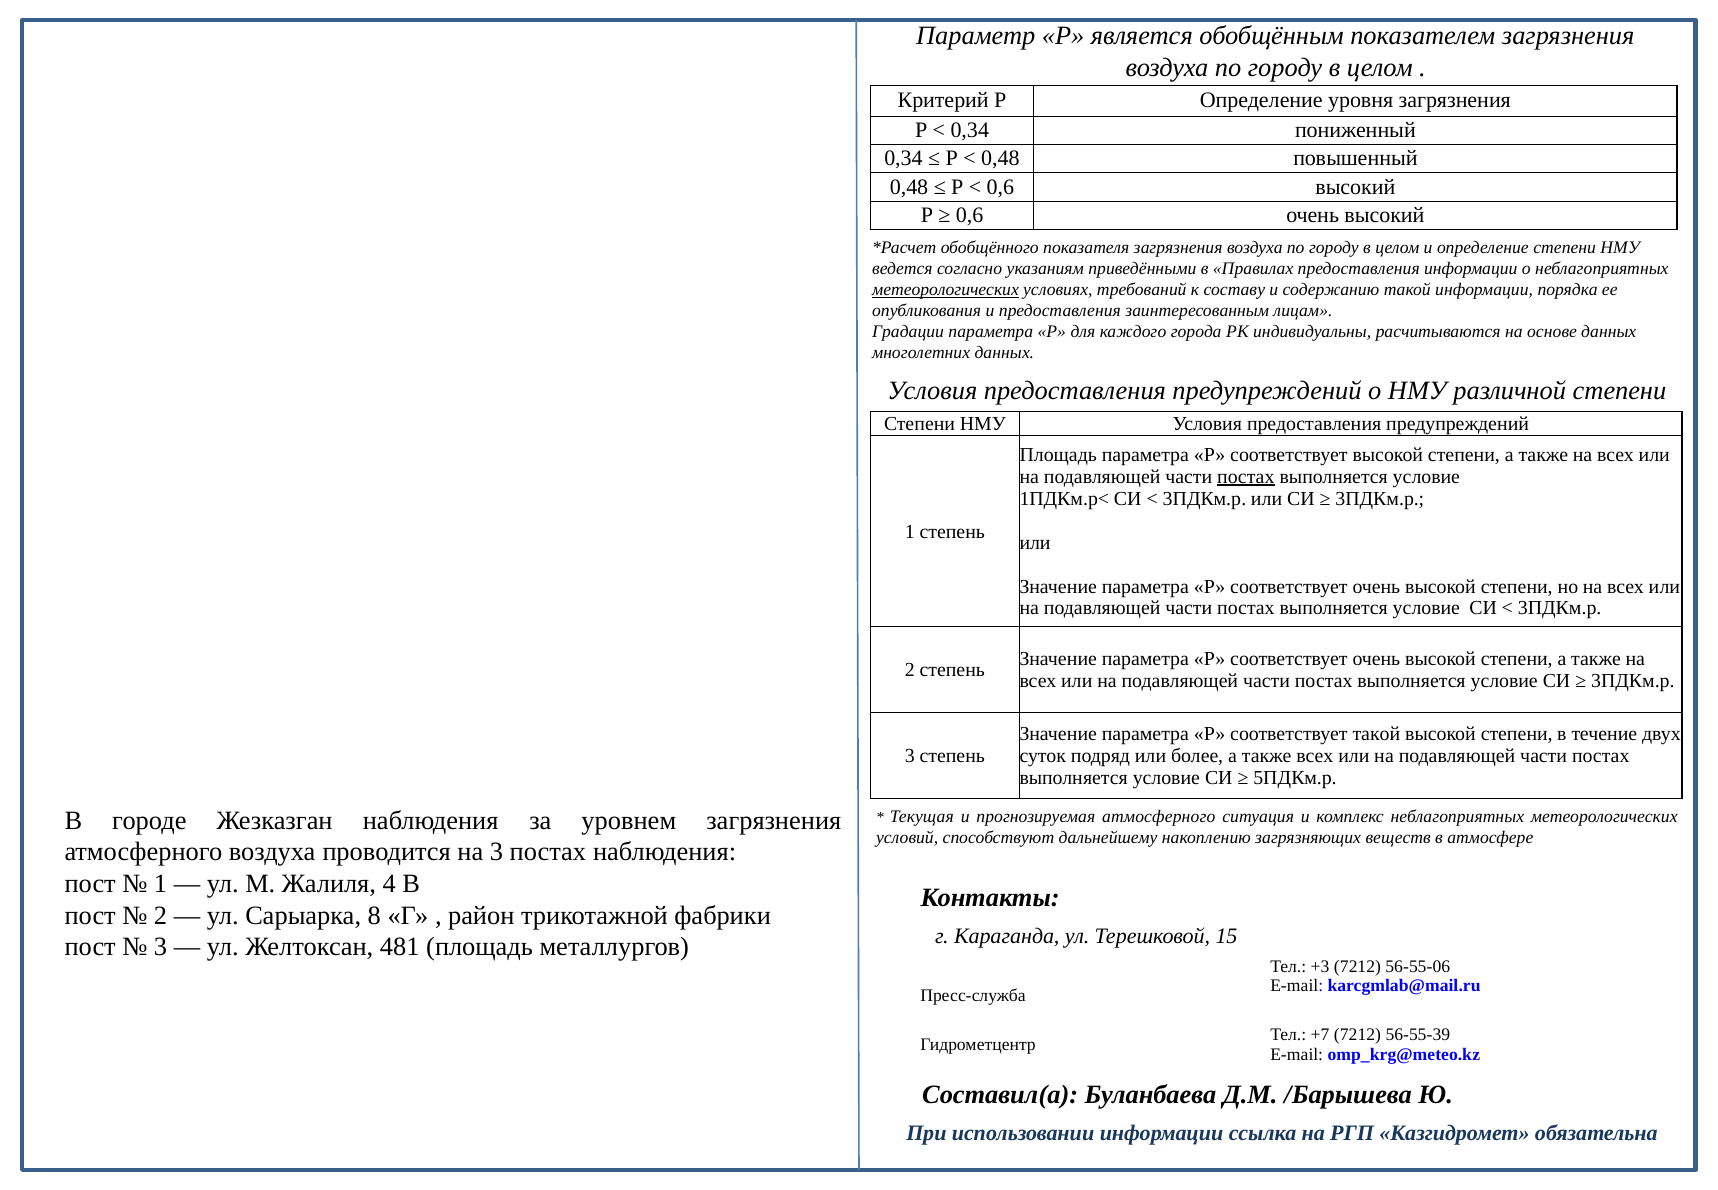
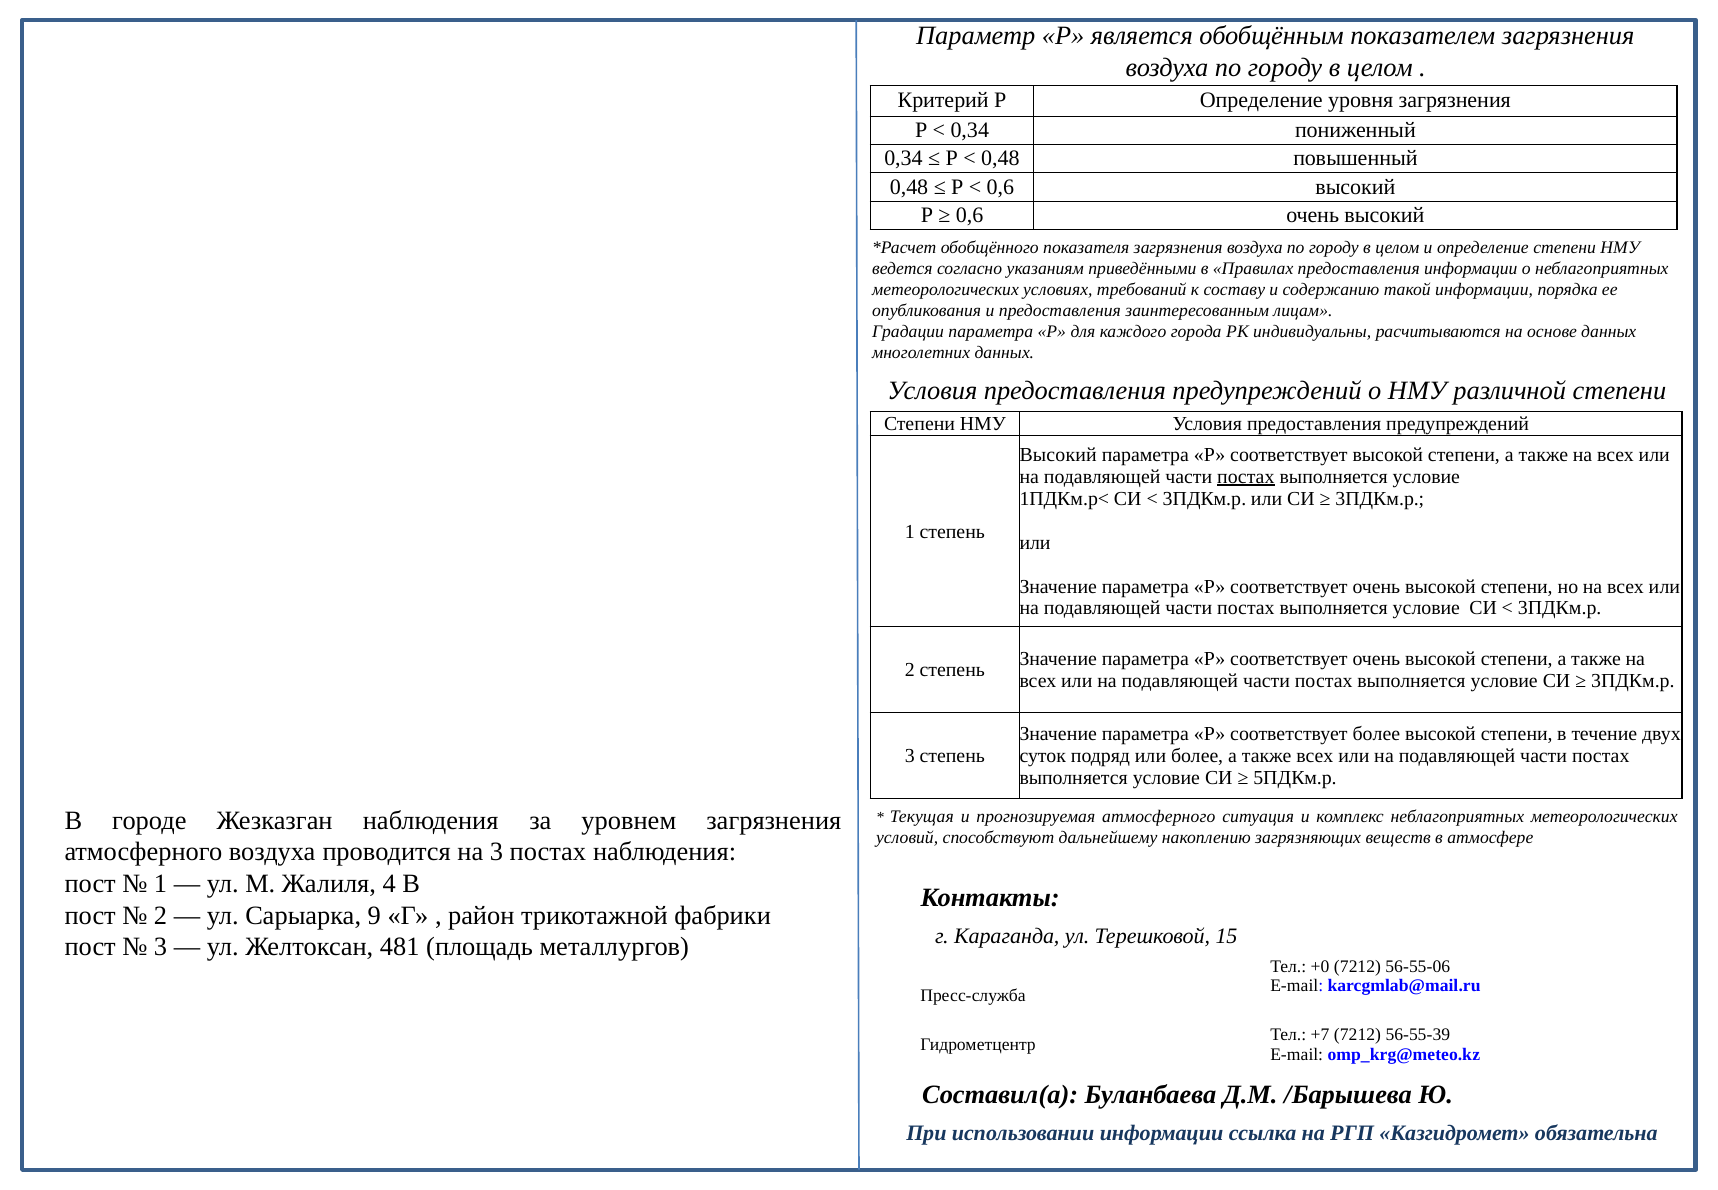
метеорологических at (945, 289) underline: present -> none
Площадь at (1058, 454): Площадь -> Высокий
соответствует такой: такой -> более
8: 8 -> 9
+3: +3 -> +0
